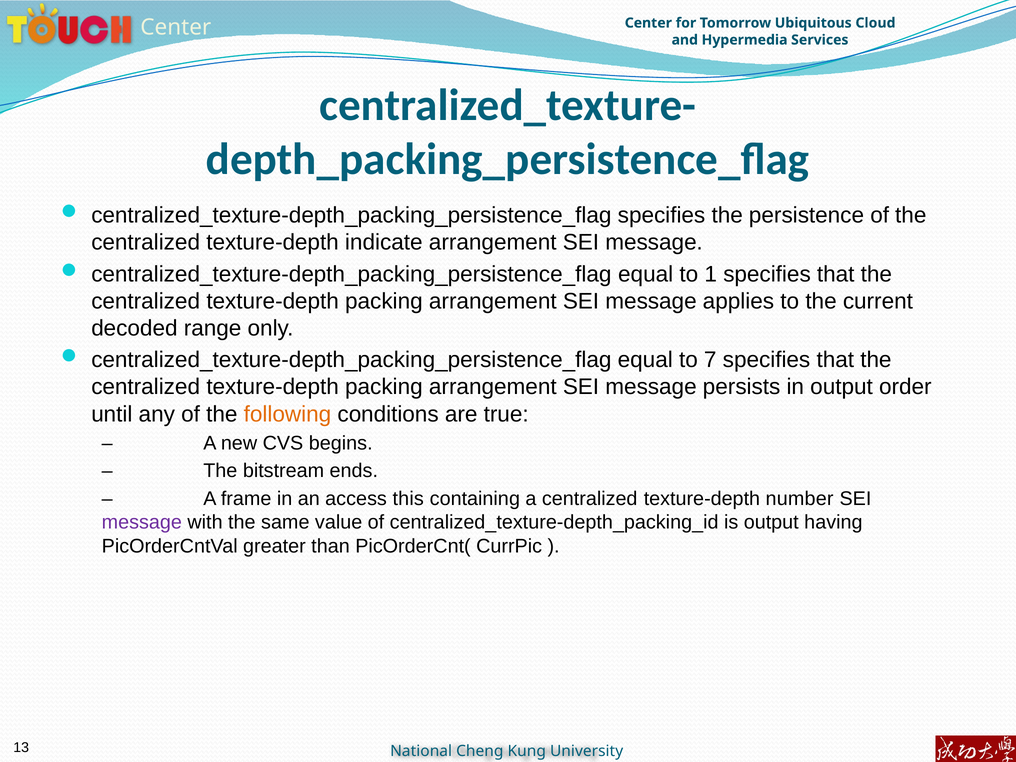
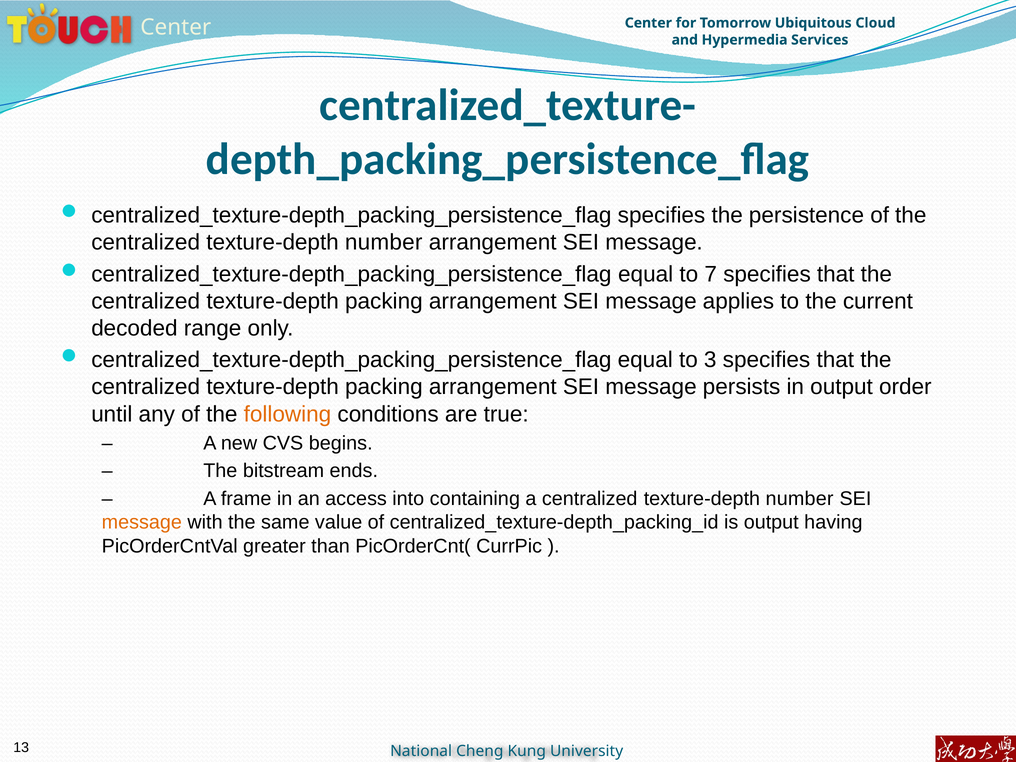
indicate at (384, 243): indicate -> number
1: 1 -> 7
7: 7 -> 3
this: this -> into
message at (142, 522) colour: purple -> orange
